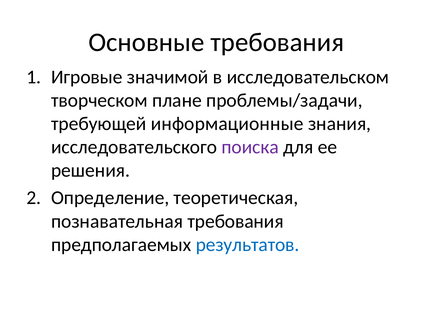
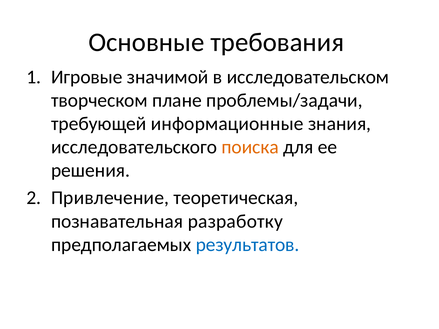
поиска colour: purple -> orange
Определение: Определение -> Привлечение
познавательная требования: требования -> разработку
